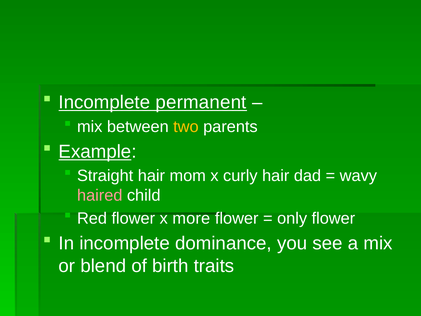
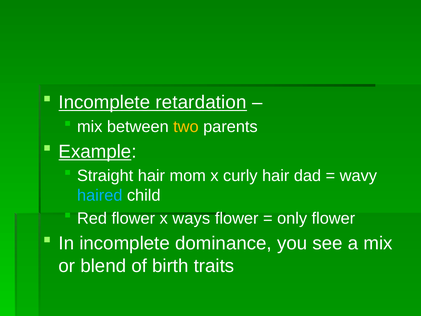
permanent: permanent -> retardation
haired colour: pink -> light blue
more: more -> ways
